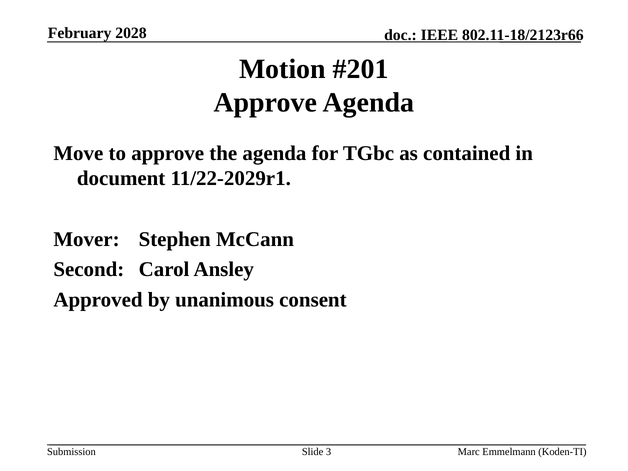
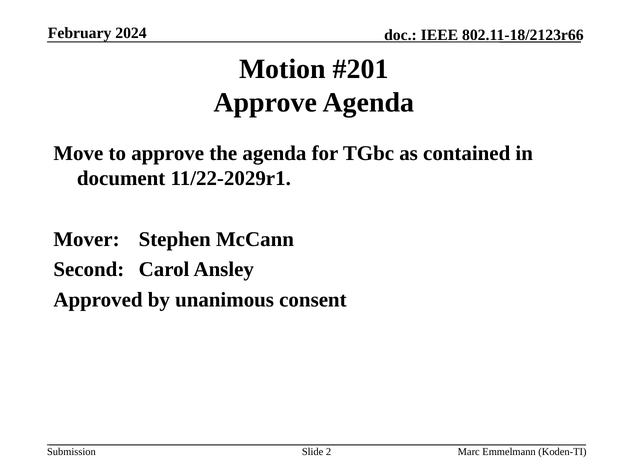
2028: 2028 -> 2024
3: 3 -> 2
